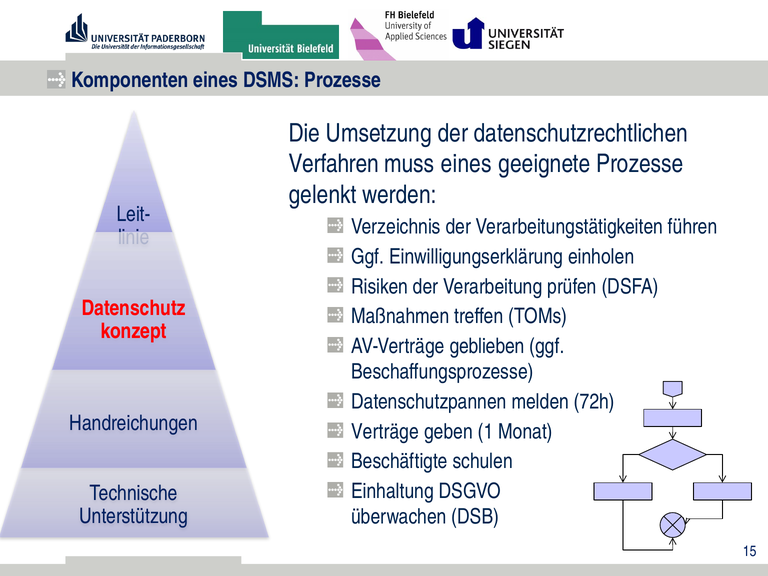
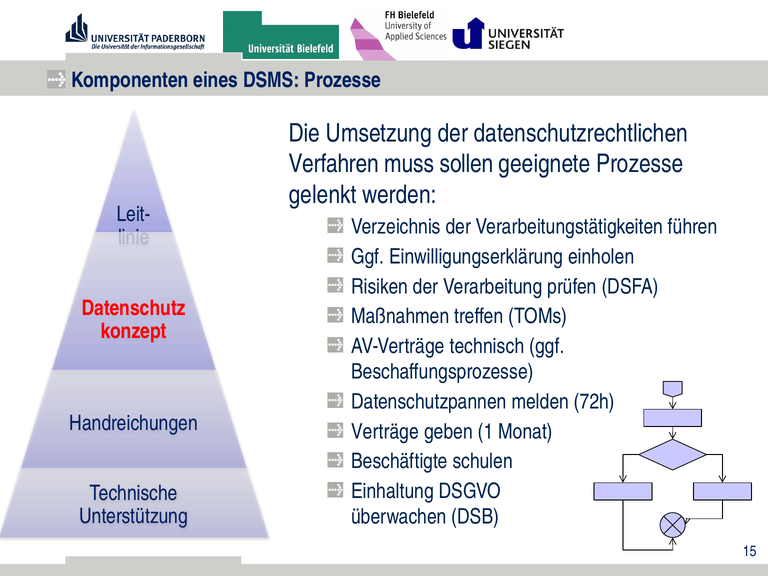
muss eines: eines -> sollen
geblieben: geblieben -> technisch
